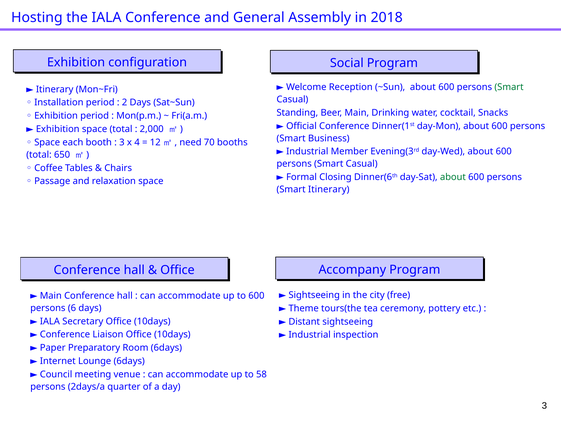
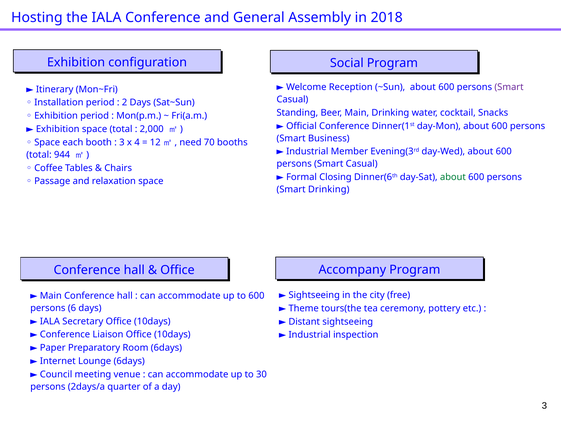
Smart at (509, 87) colour: green -> purple
650: 650 -> 944
Smart Itinerary: Itinerary -> Drinking
58: 58 -> 30
